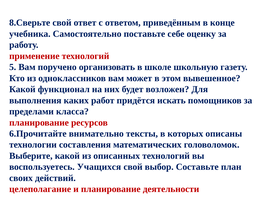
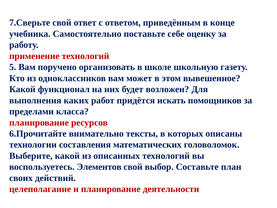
8.Сверьте: 8.Сверьте -> 7.Сверьте
Учащихся: Учащихся -> Элементов
